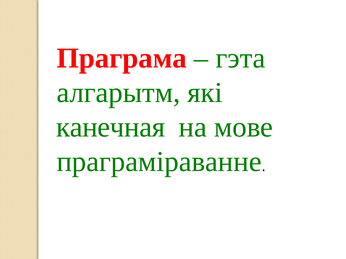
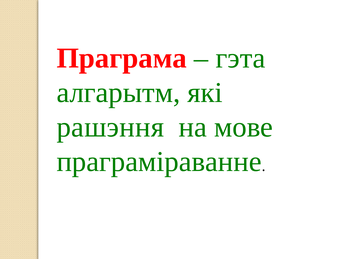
канечная: канечная -> рашэння
